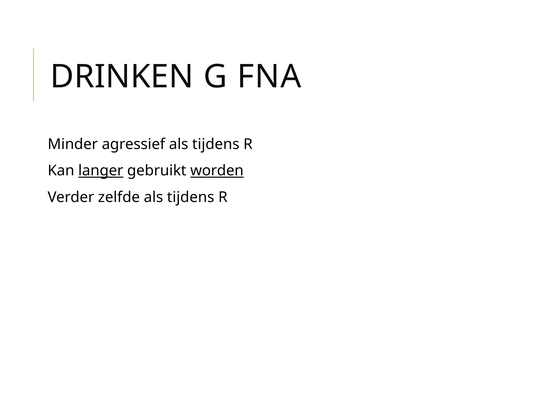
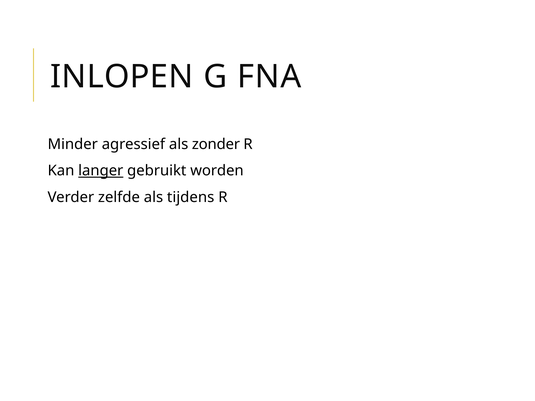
DRINKEN: DRINKEN -> INLOPEN
agressief als tijdens: tijdens -> zonder
worden underline: present -> none
